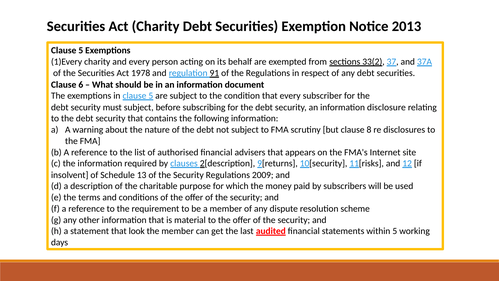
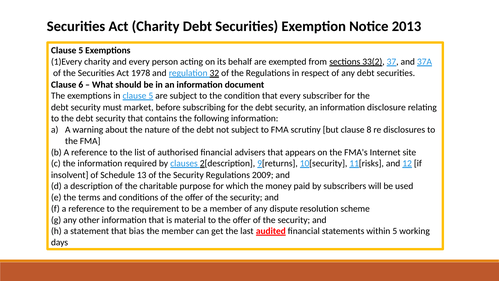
91: 91 -> 32
must subject: subject -> market
look: look -> bias
